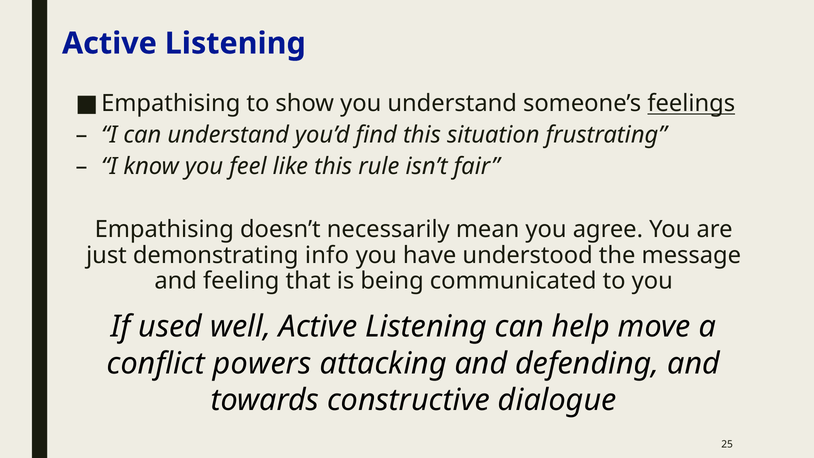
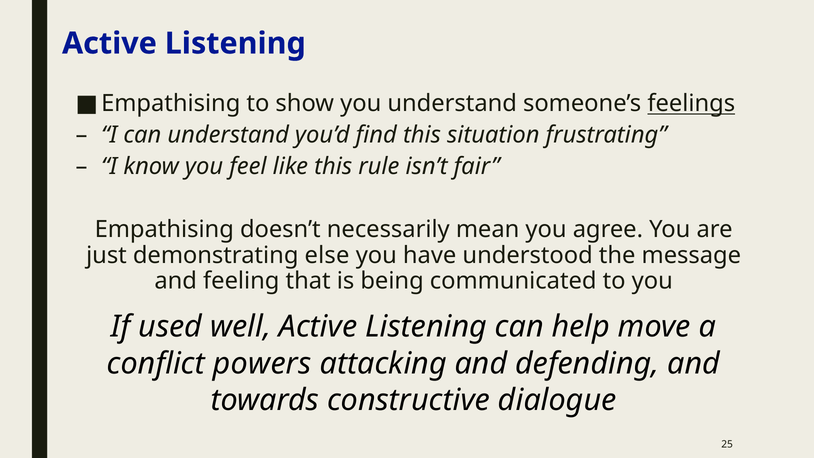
info: info -> else
